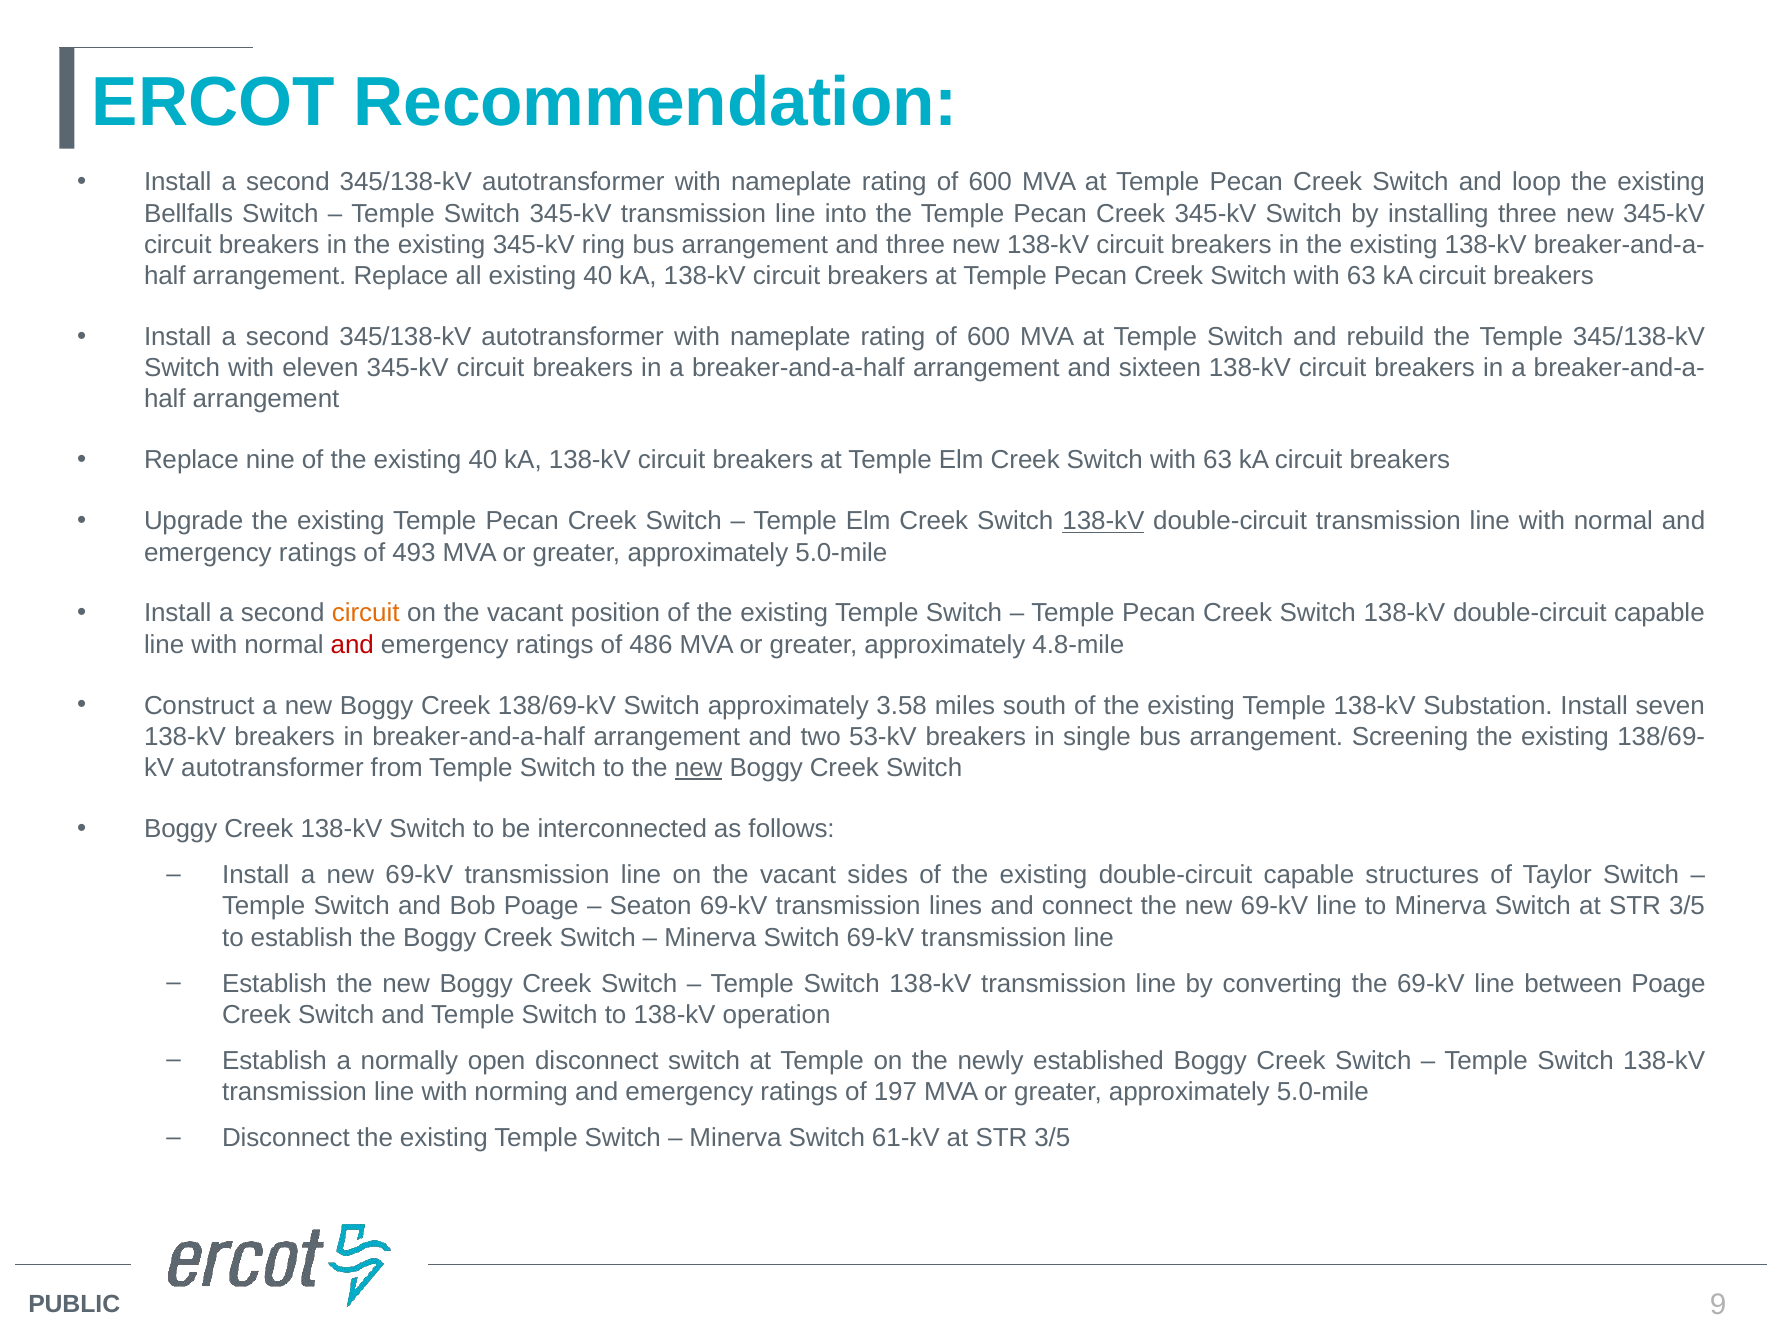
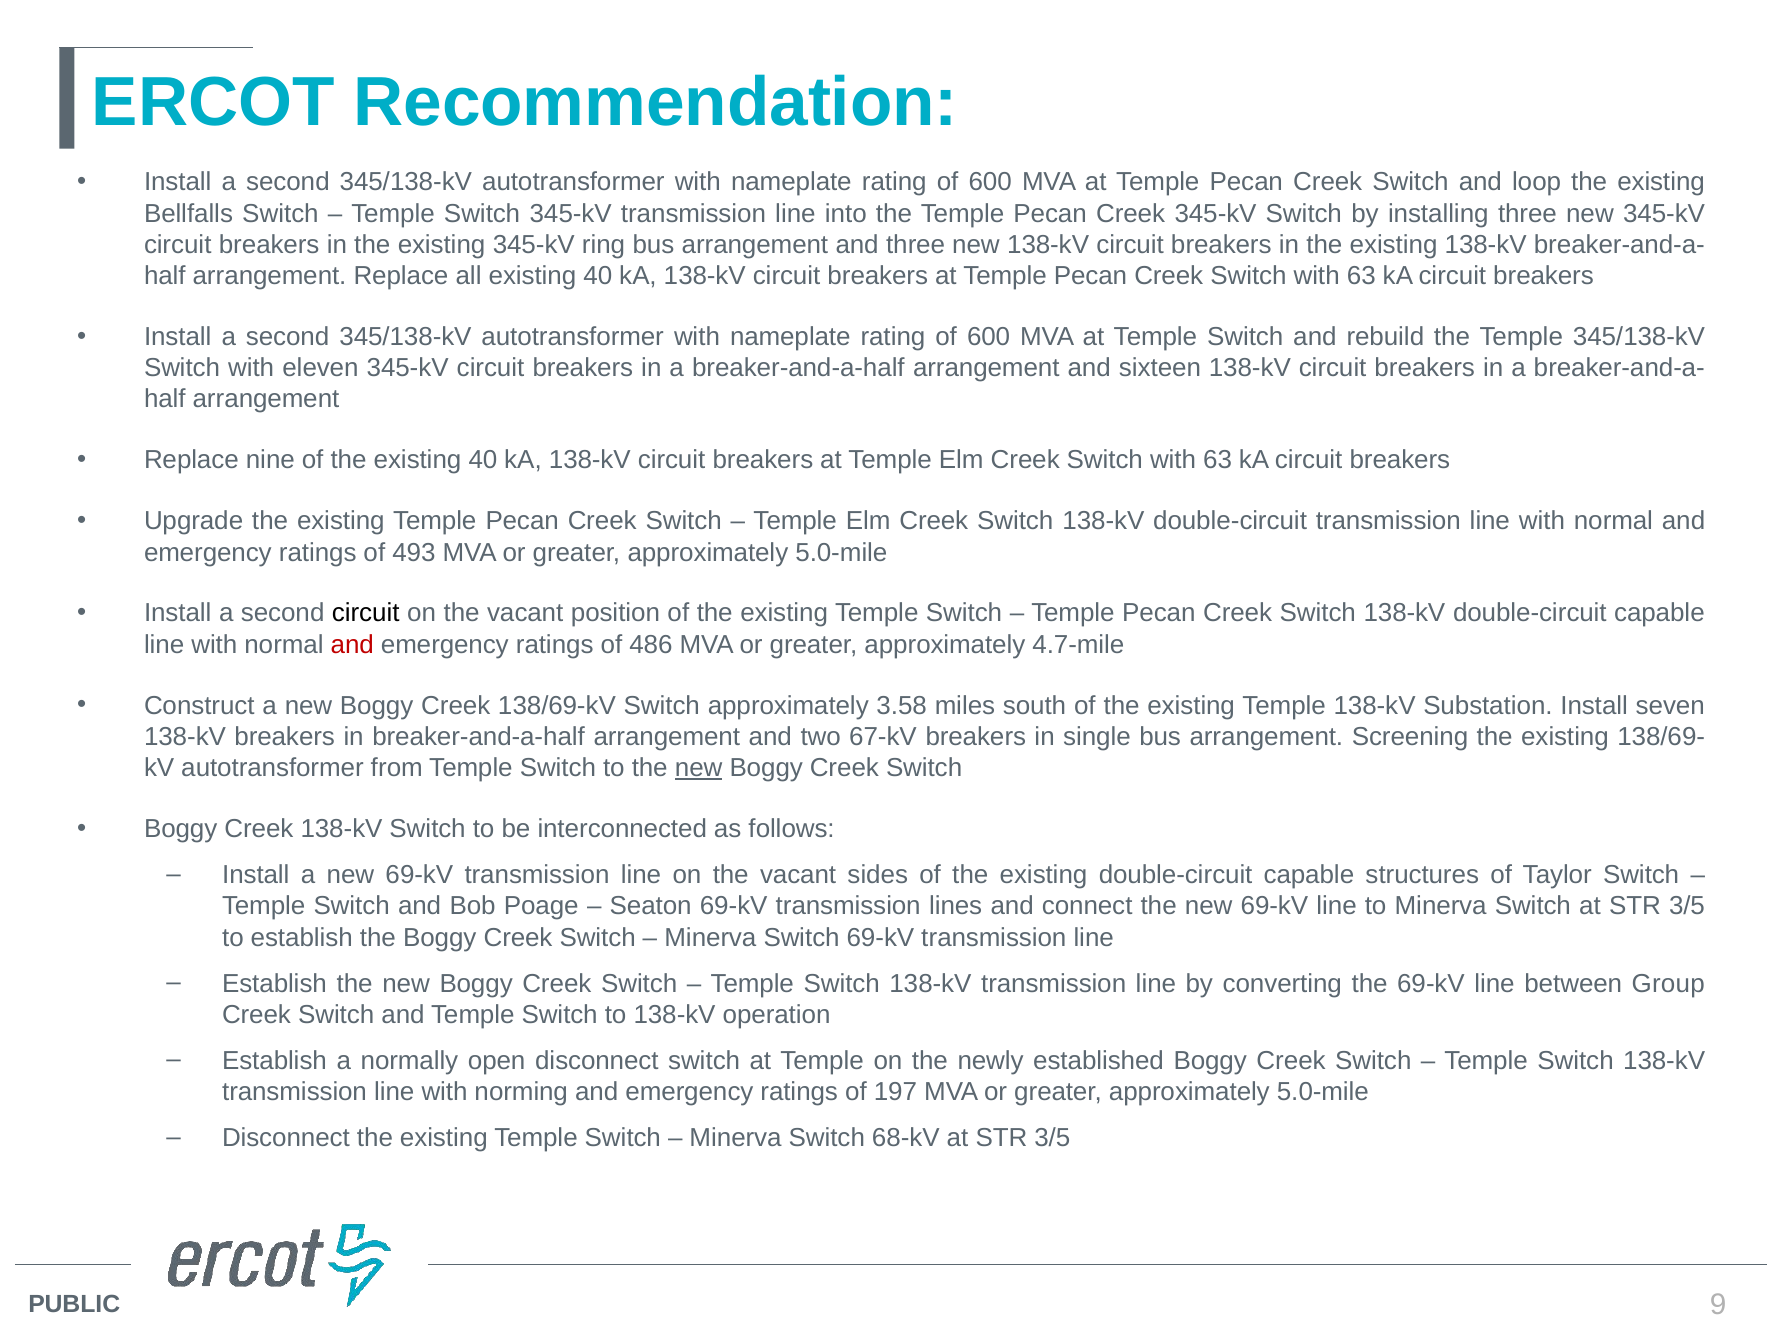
138-kV at (1103, 521) underline: present -> none
circuit at (366, 613) colour: orange -> black
4.8-mile: 4.8-mile -> 4.7-mile
53-kV: 53-kV -> 67-kV
between Poage: Poage -> Group
61-kV: 61-kV -> 68-kV
